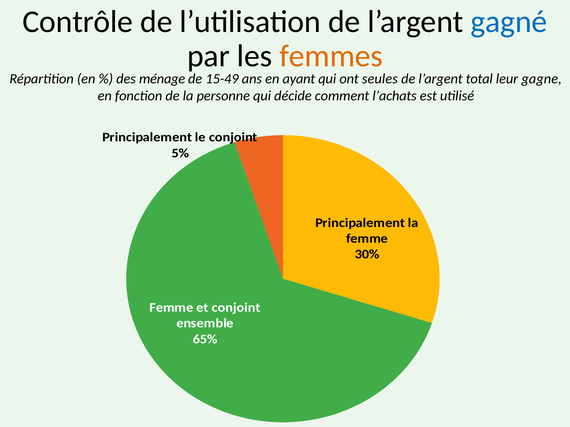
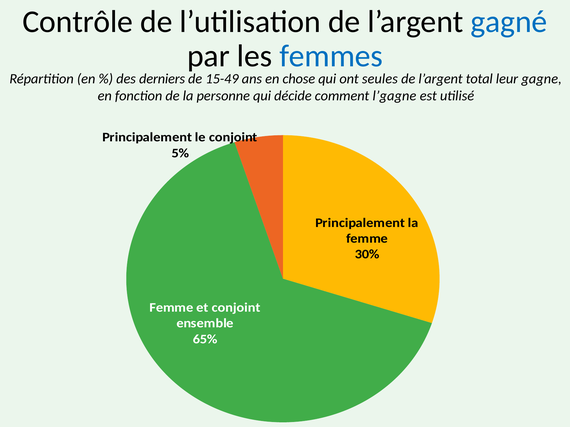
femmes colour: orange -> blue
ménage: ménage -> derniers
ayant: ayant -> chose
l’achats: l’achats -> l’gagne
